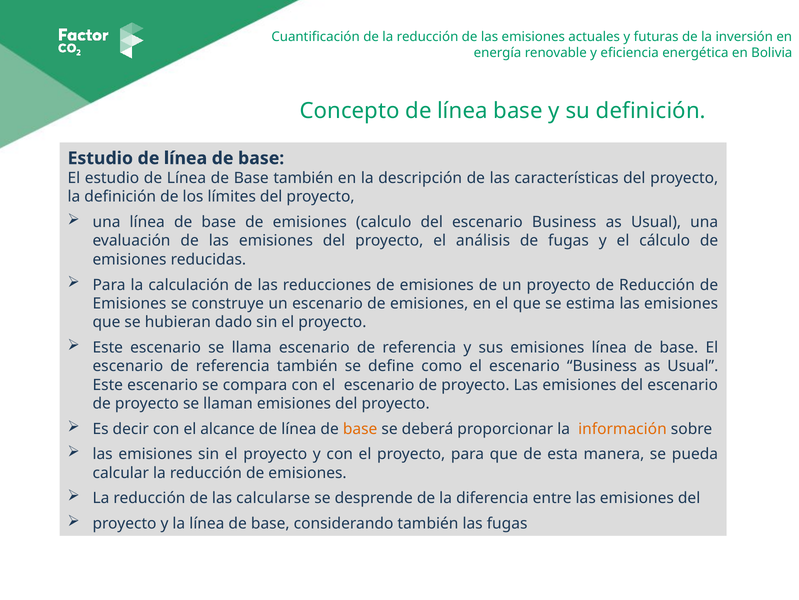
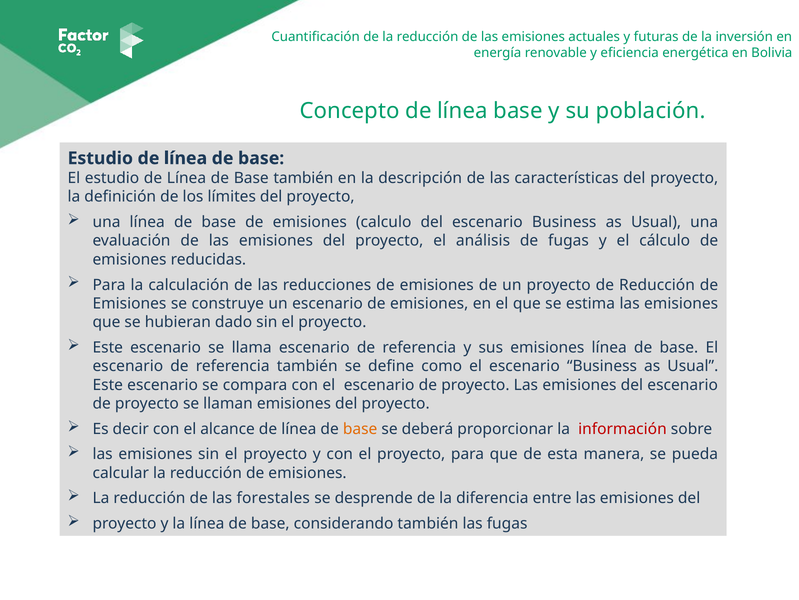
su definición: definición -> población
información colour: orange -> red
calcularse: calcularse -> forestales
